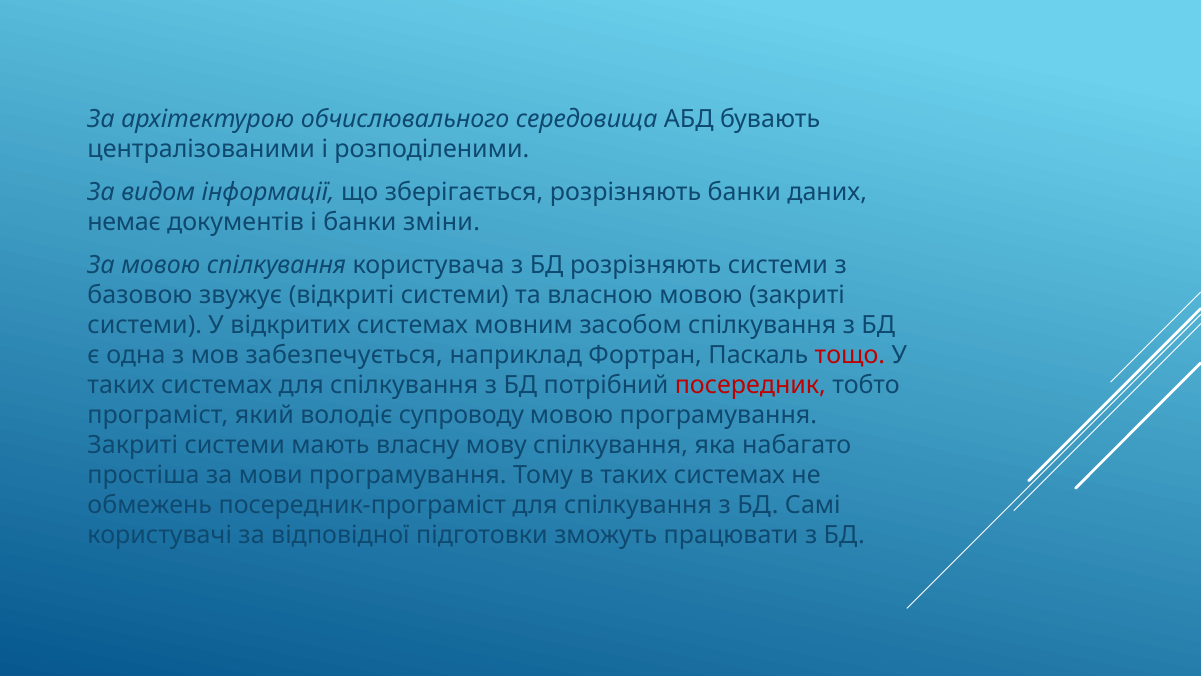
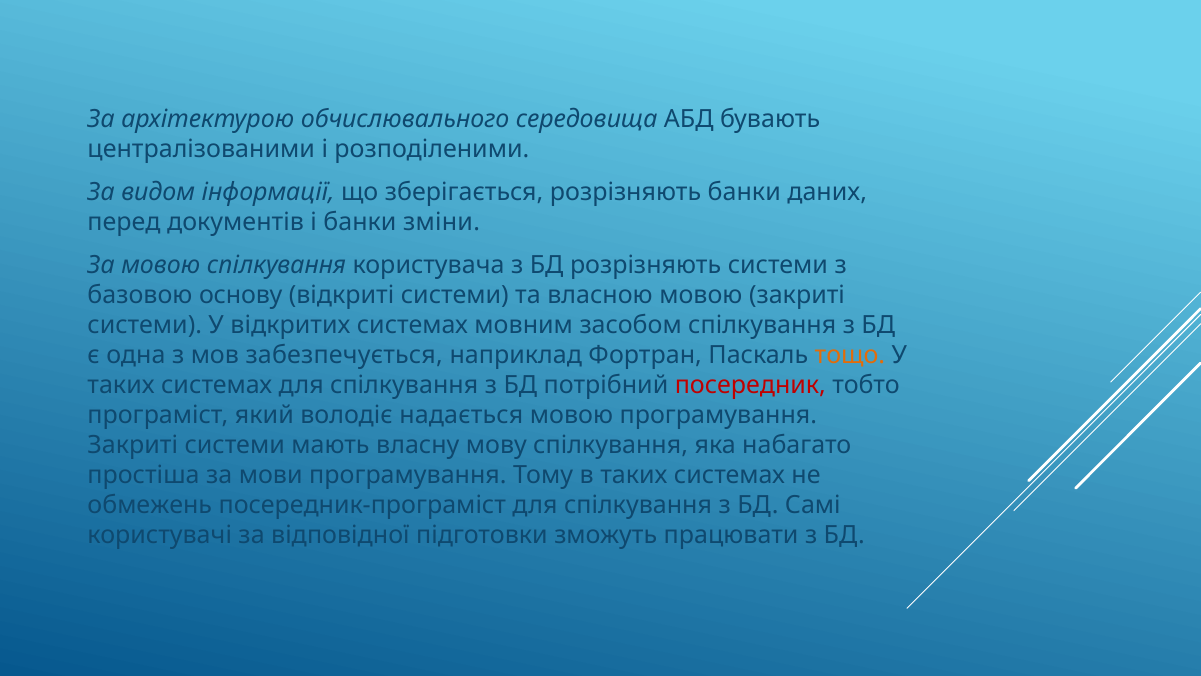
немає: немає -> перед
звужує: звужує -> основу
тощо colour: red -> orange
супроводу: супроводу -> надається
